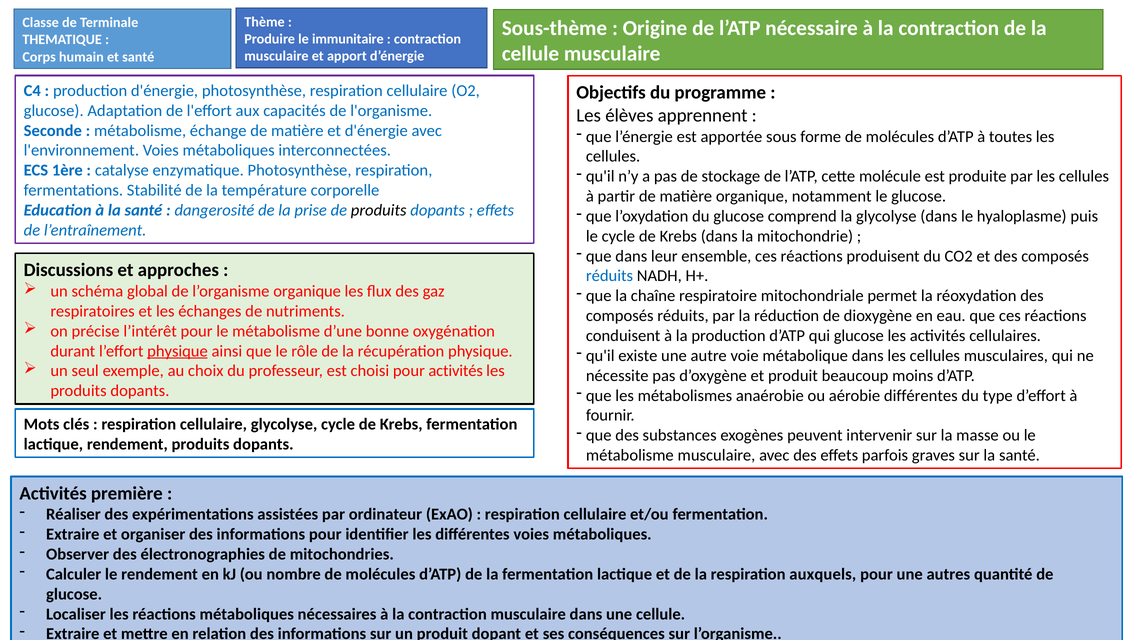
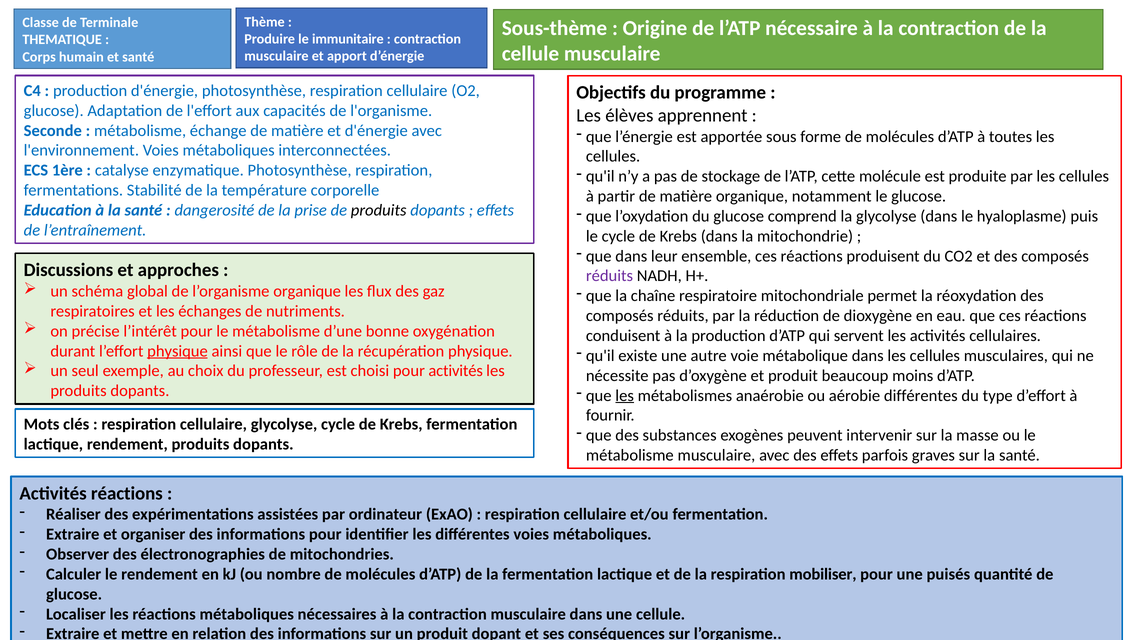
réduits at (609, 276) colour: blue -> purple
qui glucose: glucose -> servent
les at (625, 395) underline: none -> present
Activités première: première -> réactions
auxquels: auxquels -> mobiliser
autres: autres -> puisés
